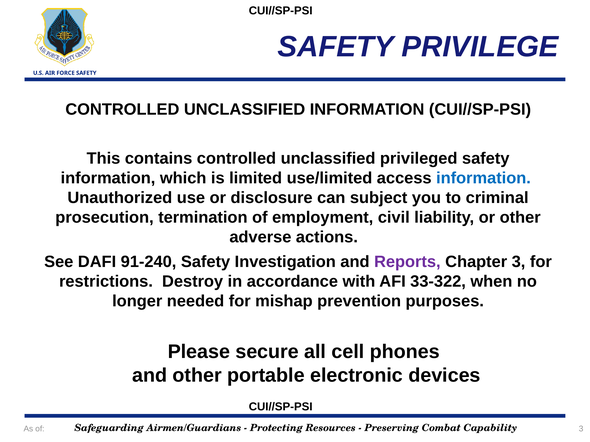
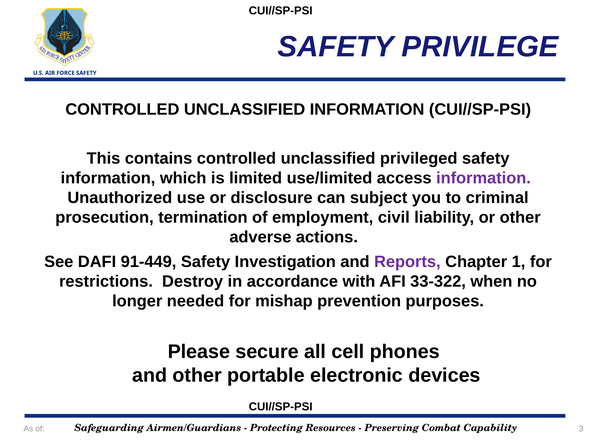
information at (483, 178) colour: blue -> purple
91-240: 91-240 -> 91-449
Chapter 3: 3 -> 1
